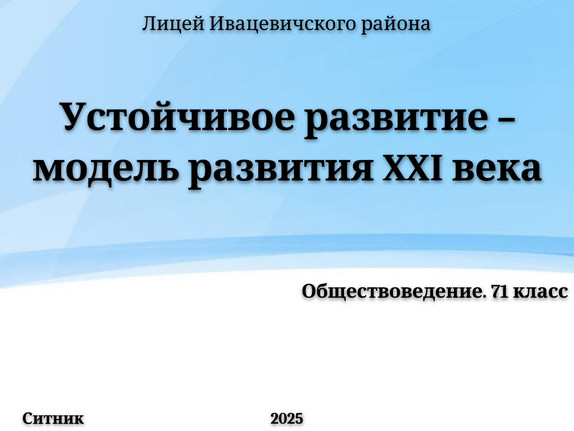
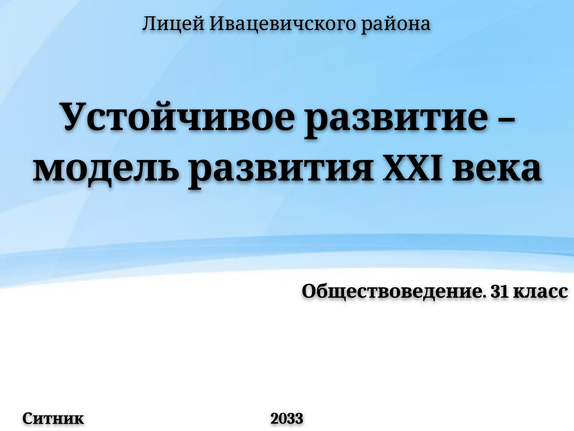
71: 71 -> 31
2025: 2025 -> 2033
